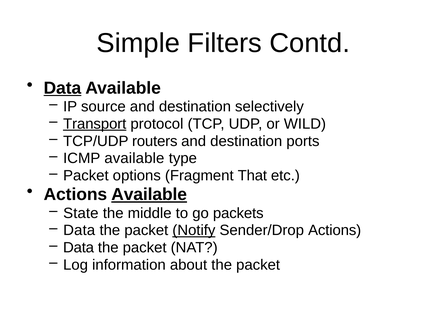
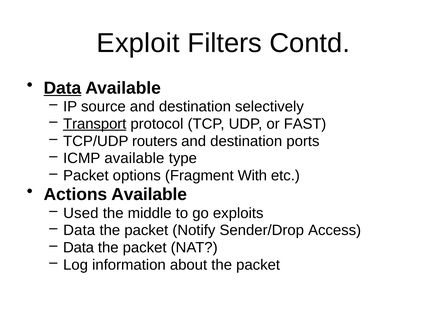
Simple: Simple -> Exploit
WILD: WILD -> FAST
That: That -> With
Available at (149, 195) underline: present -> none
State: State -> Used
packets: packets -> exploits
Notify underline: present -> none
Sender/Drop Actions: Actions -> Access
